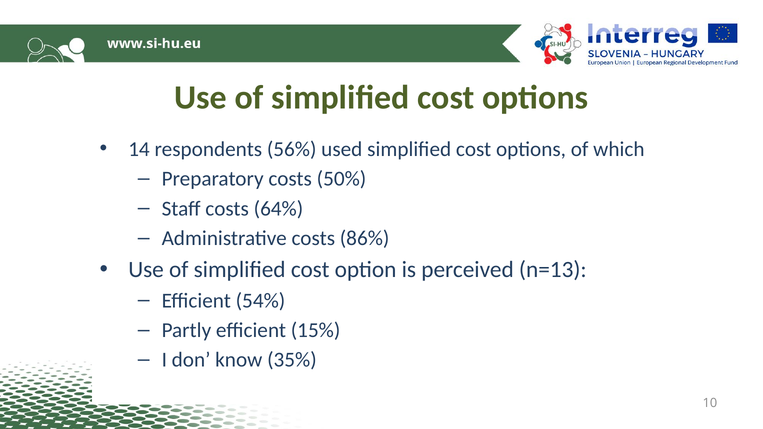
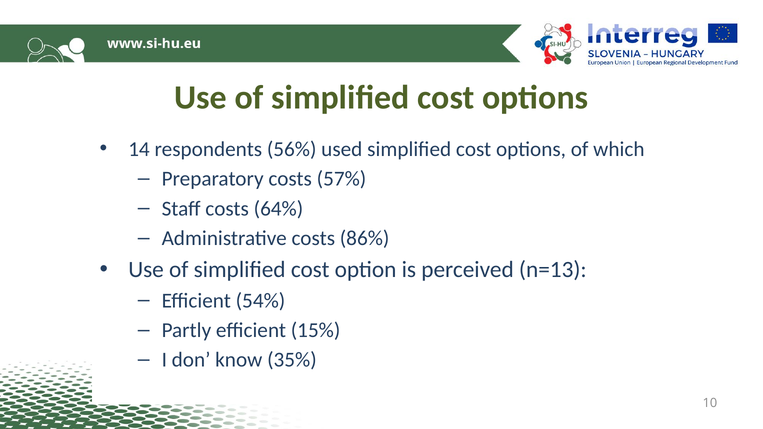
50%: 50% -> 57%
